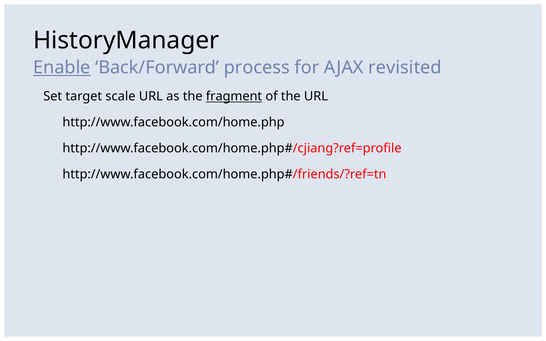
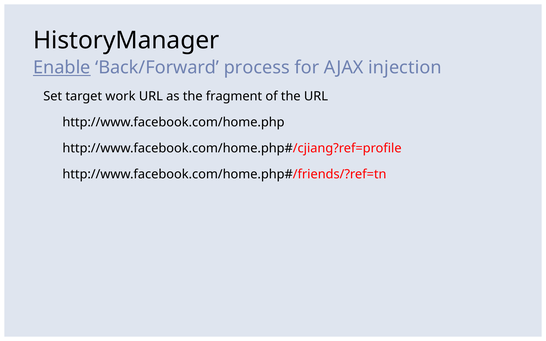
revisited: revisited -> injection
scale: scale -> work
fragment underline: present -> none
